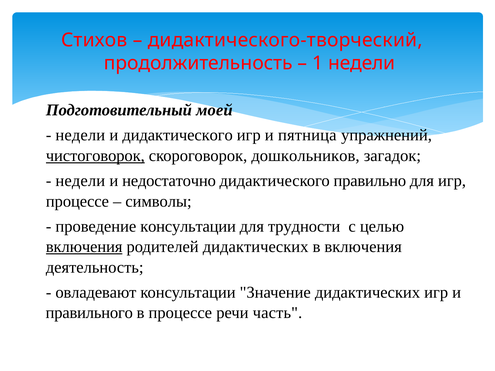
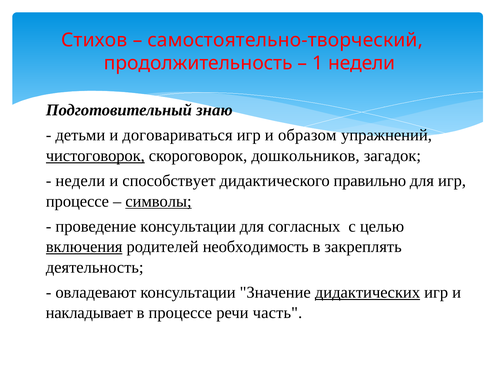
дидактического-творческий: дидактического-творческий -> самостоятельно-творческий
моей: моей -> знаю
недели at (80, 135): недели -> детьми
и дидактического: дидактического -> договариваться
пятница: пятница -> образом
недостаточно: недостаточно -> способствует
символы underline: none -> present
трудности: трудности -> согласных
родителей дидактических: дидактических -> необходимость
в включения: включения -> закреплять
дидактических at (368, 293) underline: none -> present
правильного: правильного -> накладывает
